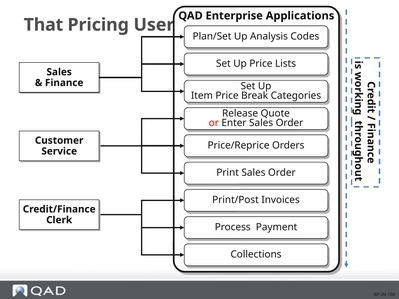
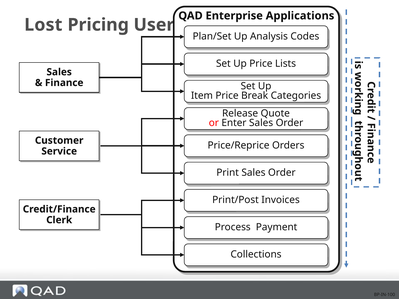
That: That -> Lost
